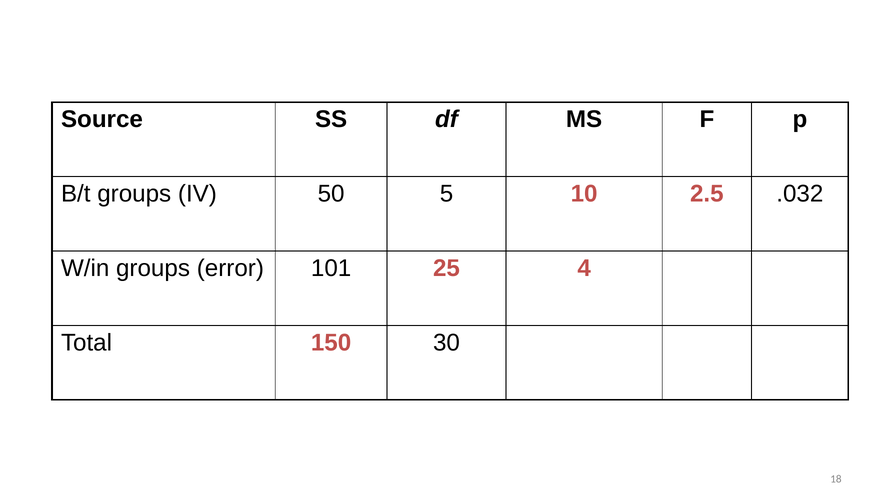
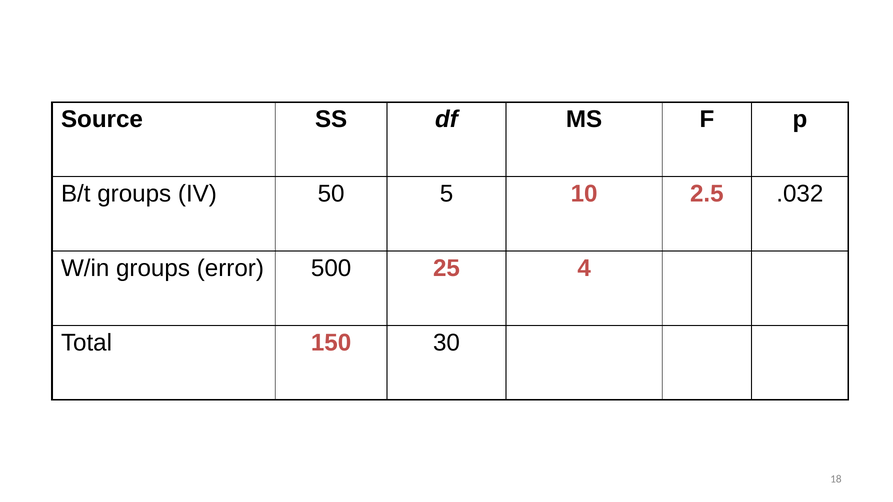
101: 101 -> 500
